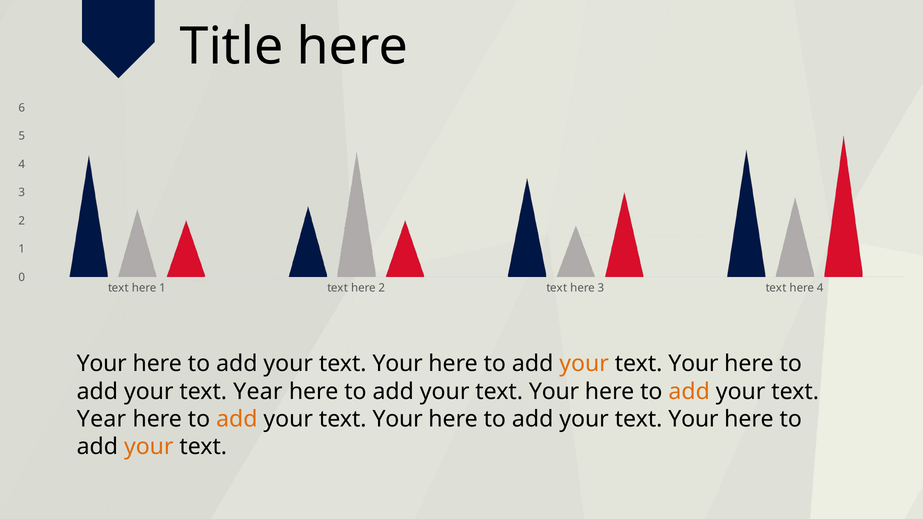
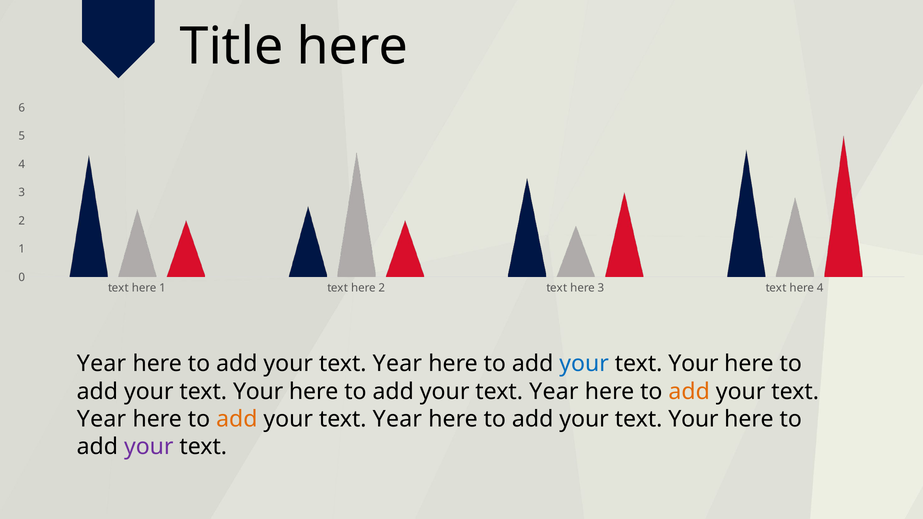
Your at (102, 364): Your -> Year
Your at (398, 364): Your -> Year
your at (584, 364) colour: orange -> blue
Year at (258, 392): Year -> Your
Your at (554, 392): Your -> Year
Your at (398, 419): Your -> Year
your at (149, 447) colour: orange -> purple
